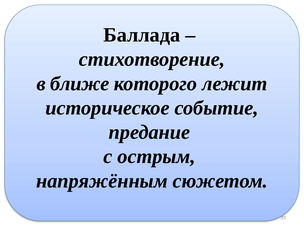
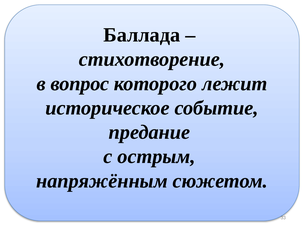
ближе: ближе -> вопрос
